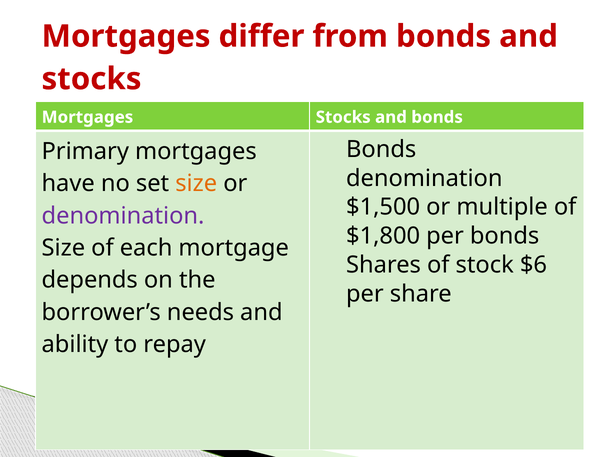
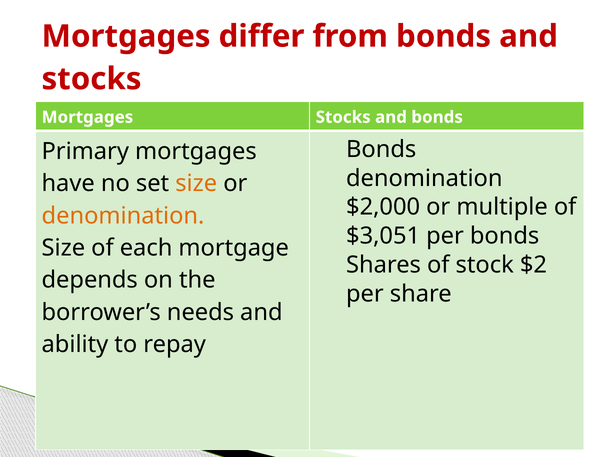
$1,500: $1,500 -> $2,000
denomination at (123, 216) colour: purple -> orange
$1,800: $1,800 -> $3,051
$6: $6 -> $2
